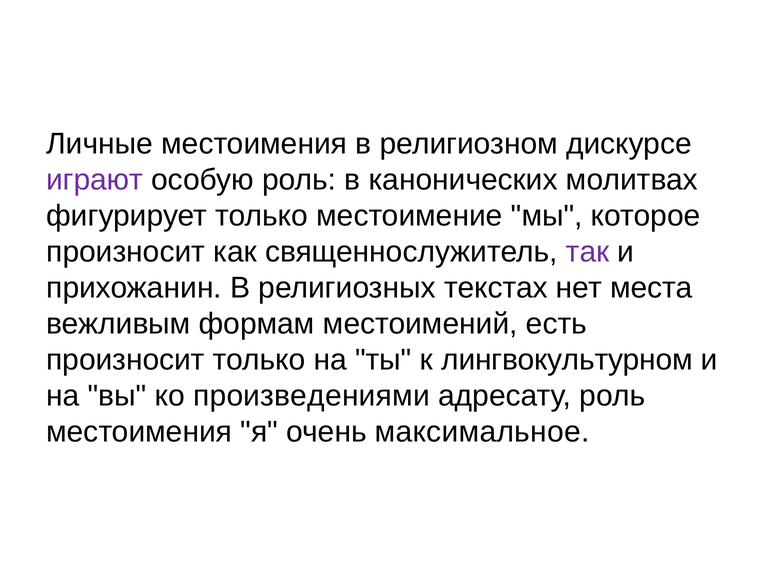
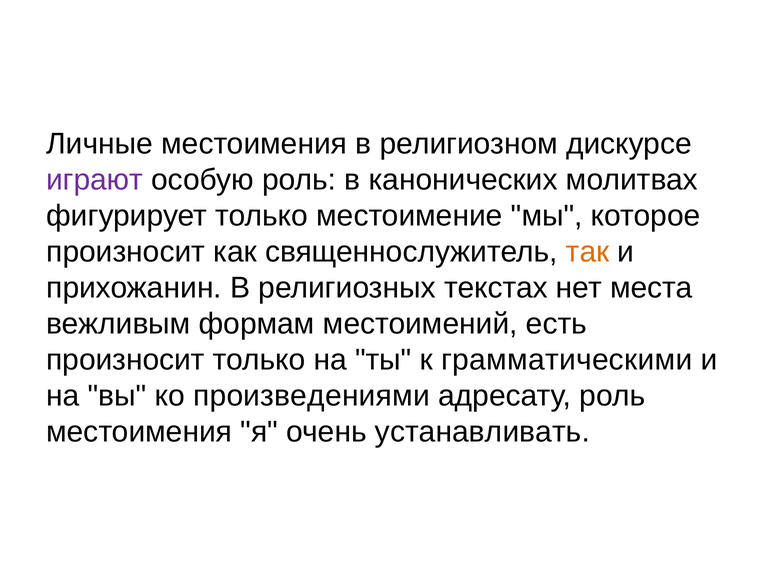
так colour: purple -> orange
лингвокультурном: лингвокультурном -> грамматическими
максимальное: максимальное -> устанавливать
